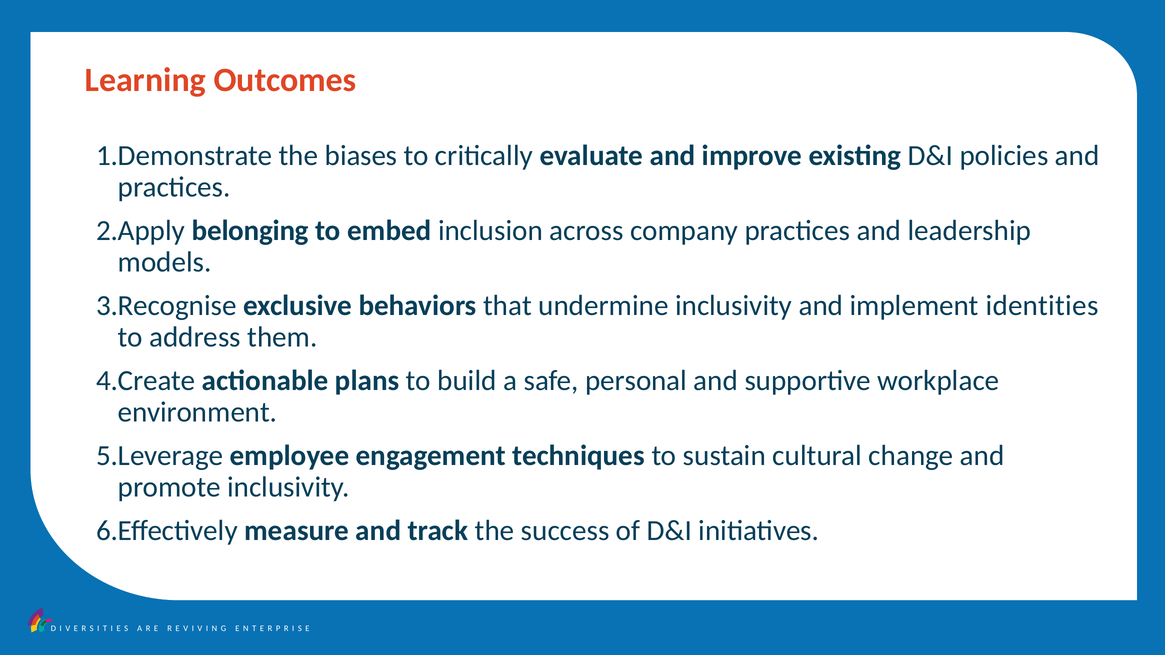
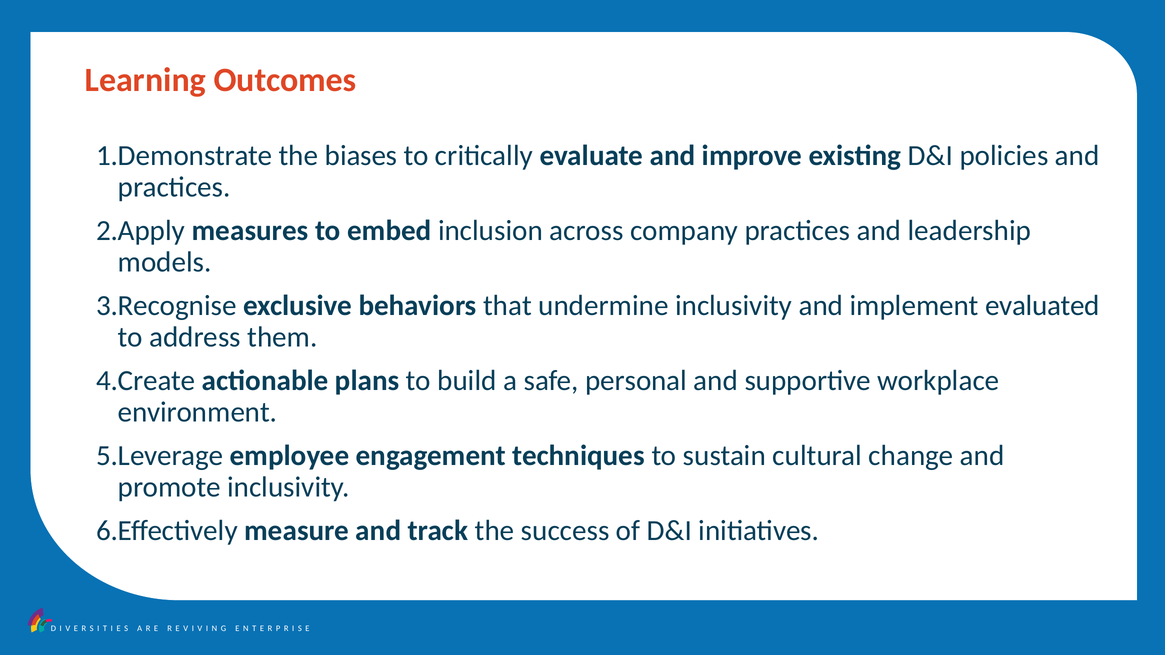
belonging: belonging -> measures
identities: identities -> evaluated
